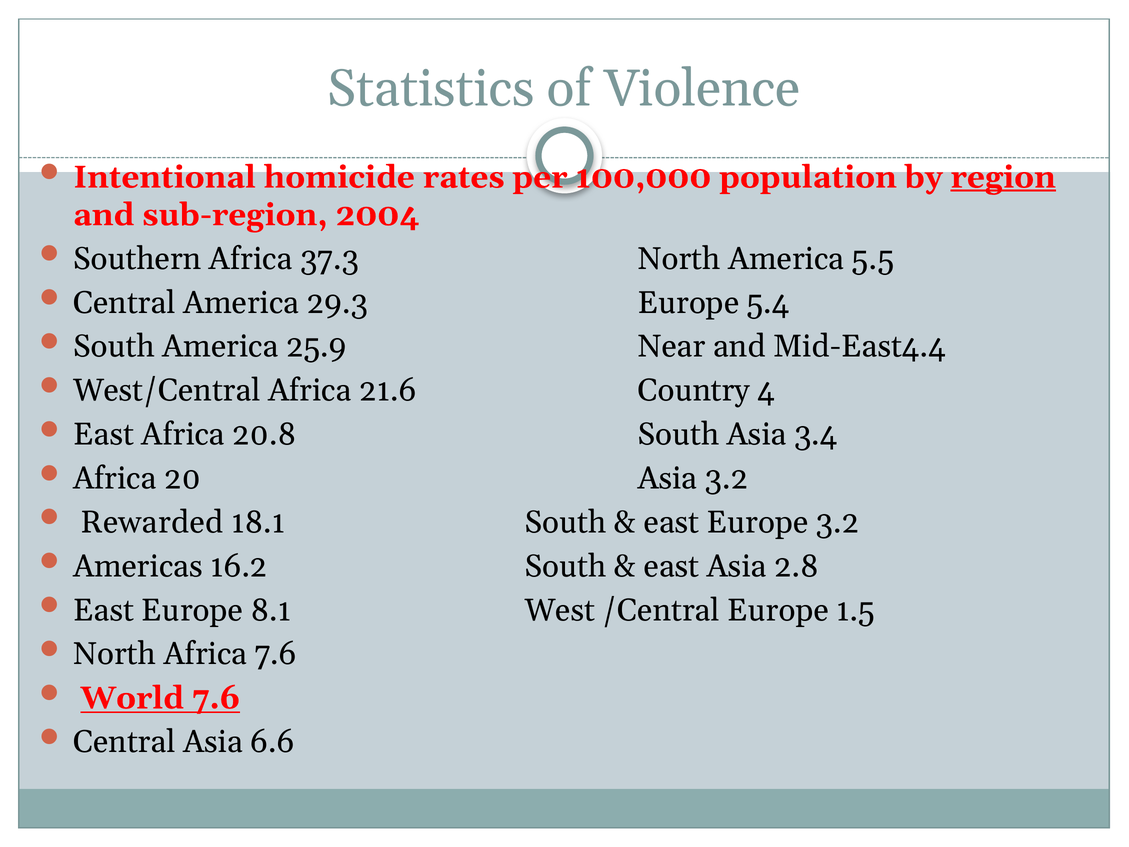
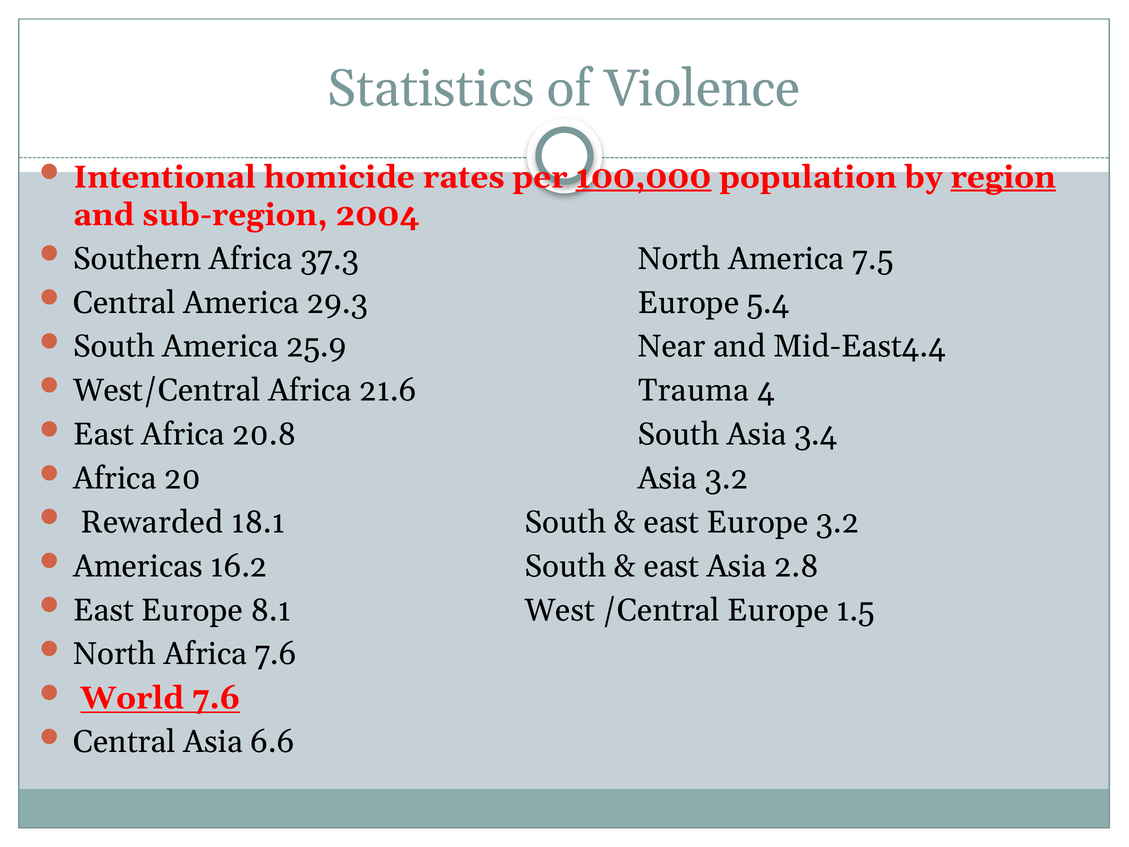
100,000 underline: none -> present
5.5: 5.5 -> 7.5
Country: Country -> Trauma
